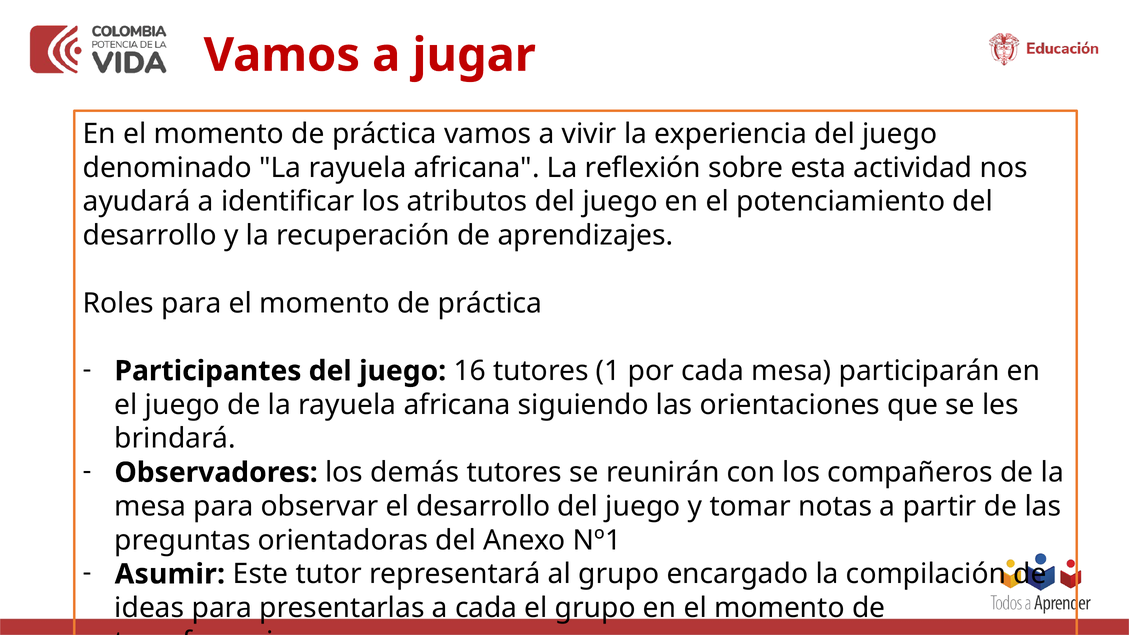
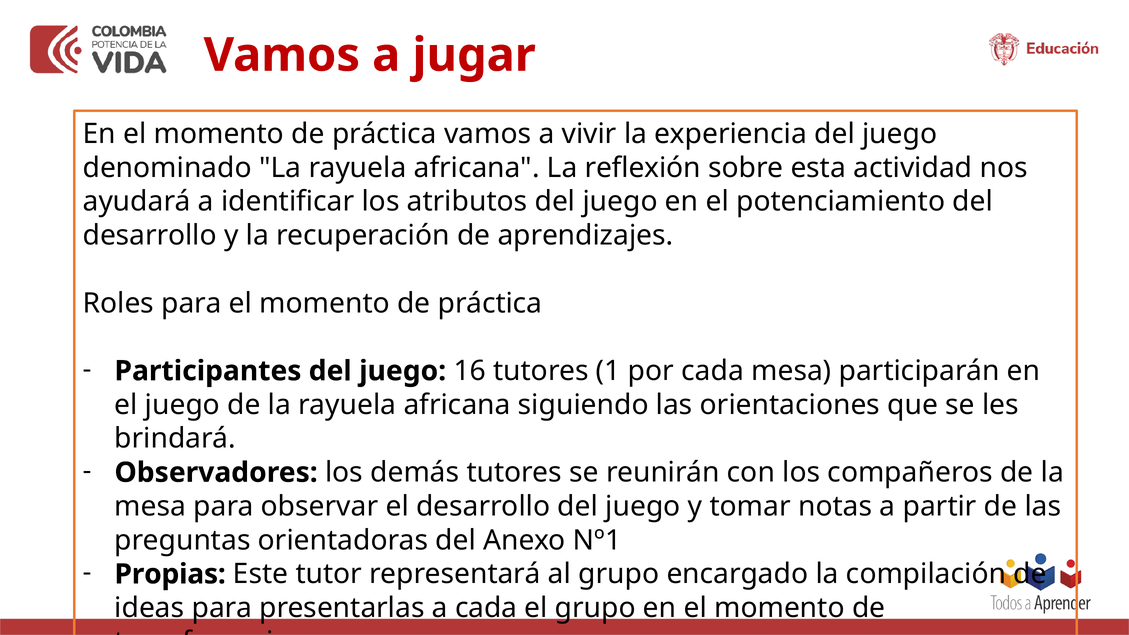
Asumir: Asumir -> Propias
